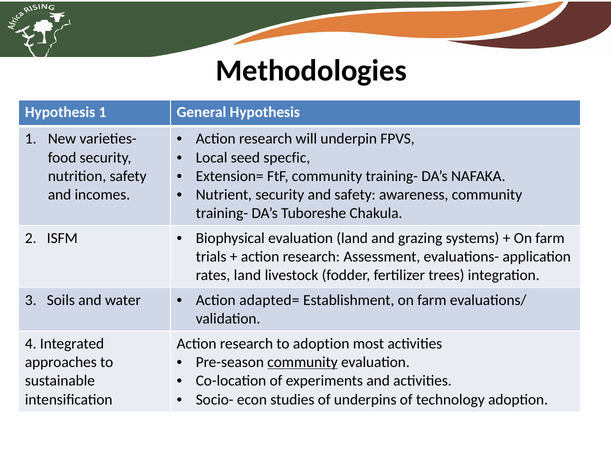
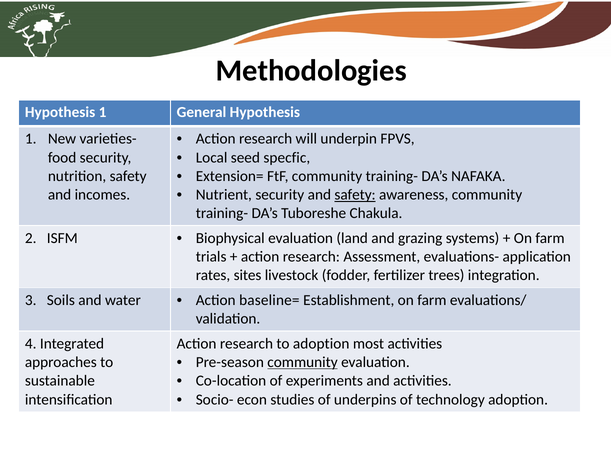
safety at (355, 195) underline: none -> present
rates land: land -> sites
adapted=: adapted= -> baseline=
